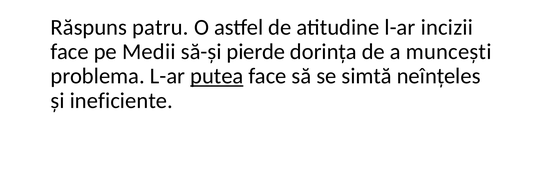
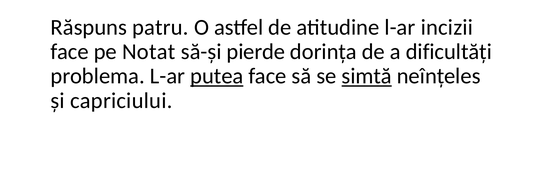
Medii: Medii -> Notat
muncești: muncești -> dificultăți
simtă underline: none -> present
ineficiente: ineficiente -> capriciului
